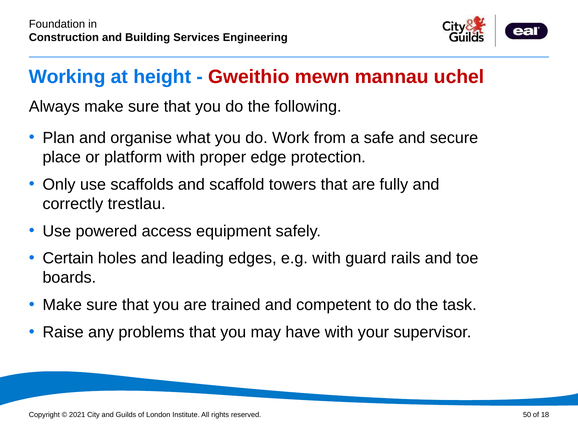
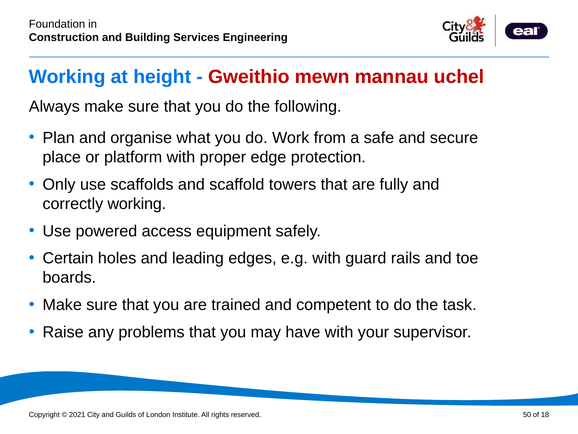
correctly trestlau: trestlau -> working
